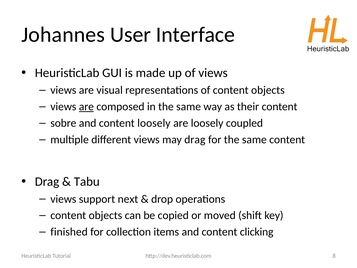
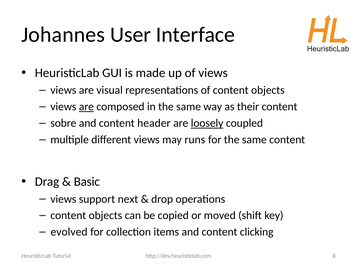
content loosely: loosely -> header
loosely at (207, 123) underline: none -> present
may drag: drag -> runs
Tabu: Tabu -> Basic
finished: finished -> evolved
